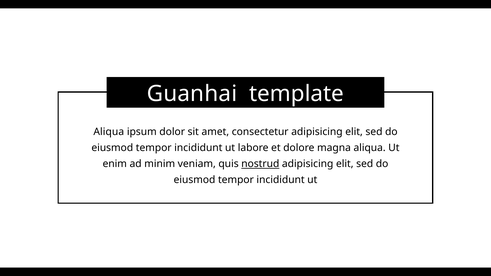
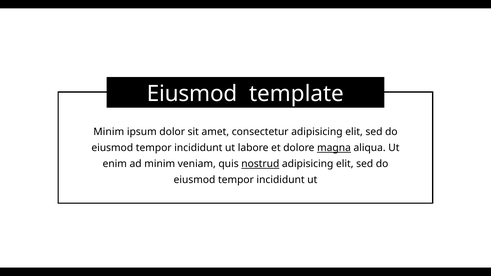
Guanhai at (192, 94): Guanhai -> Eiusmod
Aliqua at (109, 132): Aliqua -> Minim
magna underline: none -> present
